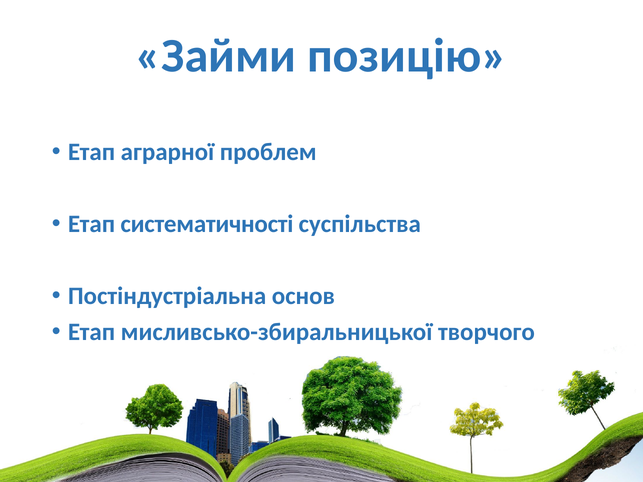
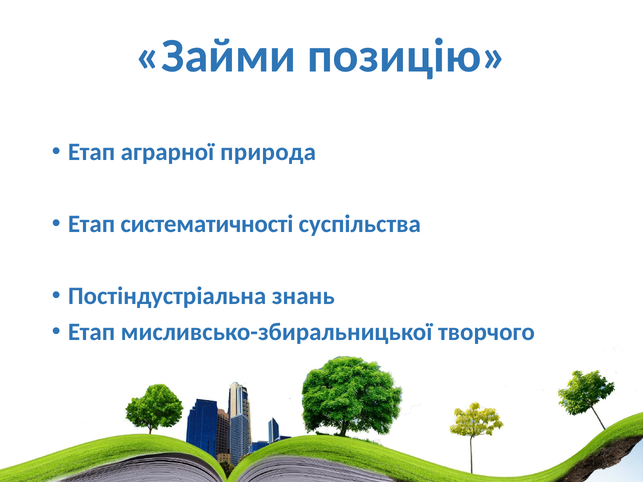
проблем: проблем -> природа
основ: основ -> знань
